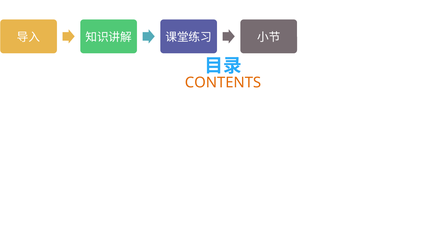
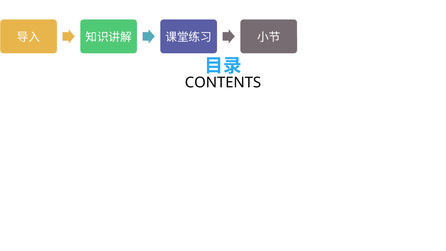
CONTENTS colour: orange -> black
